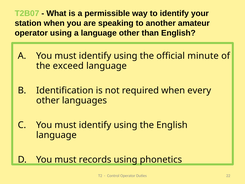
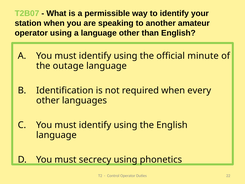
exceed: exceed -> outage
records: records -> secrecy
